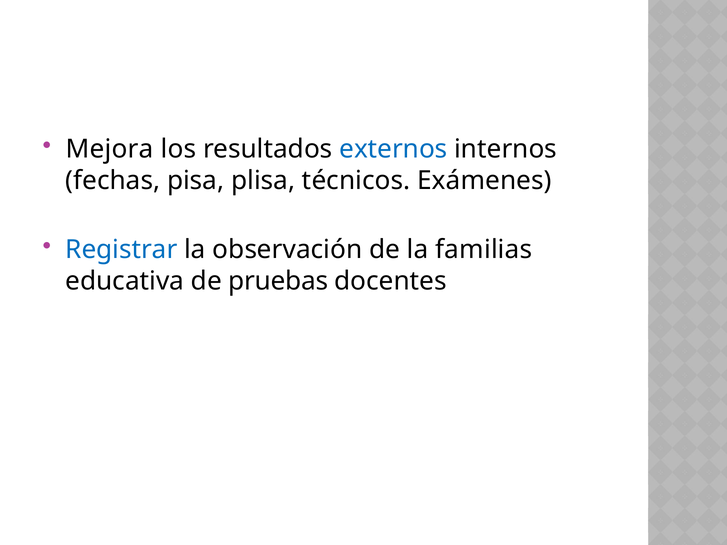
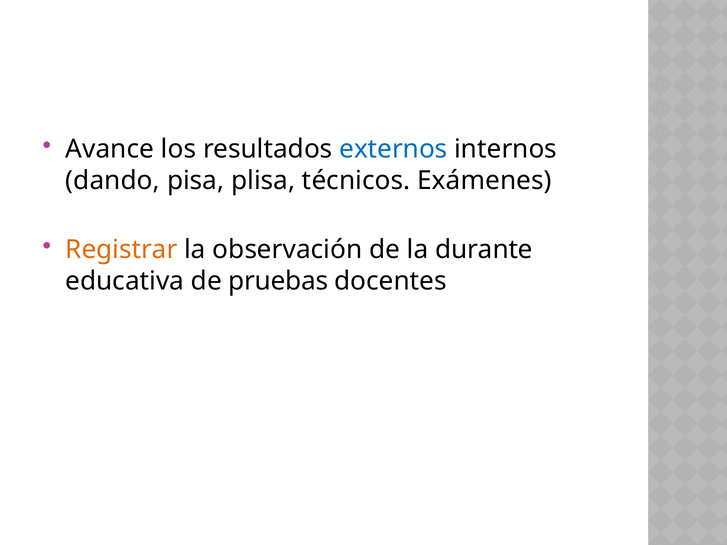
Mejora: Mejora -> Avance
fechas: fechas -> dando
Registrar colour: blue -> orange
familias: familias -> durante
